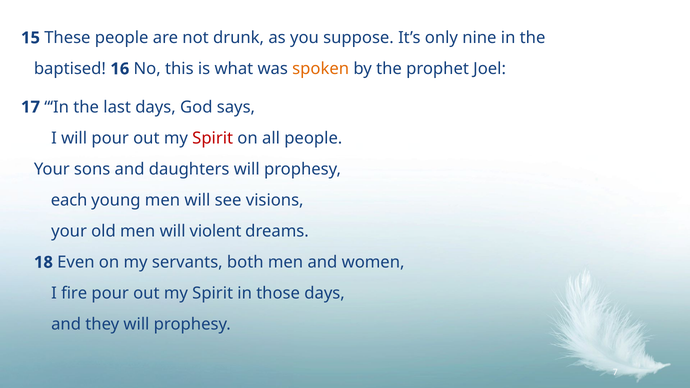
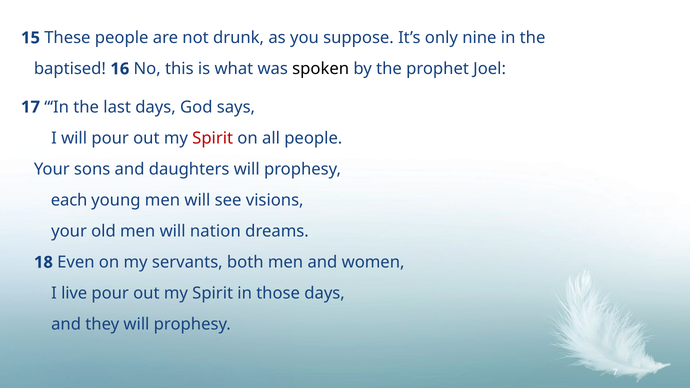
spoken colour: orange -> black
violent: violent -> nation
fire: fire -> live
